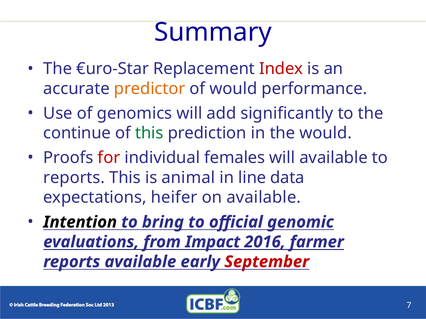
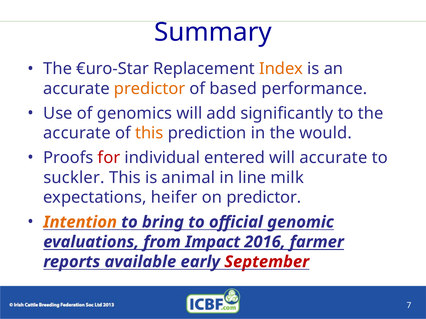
Index colour: red -> orange
of would: would -> based
continue at (77, 133): continue -> accurate
this at (149, 133) colour: green -> orange
females: females -> entered
will available: available -> accurate
reports at (74, 178): reports -> suckler
data: data -> milk
on available: available -> predictor
Intention colour: black -> orange
